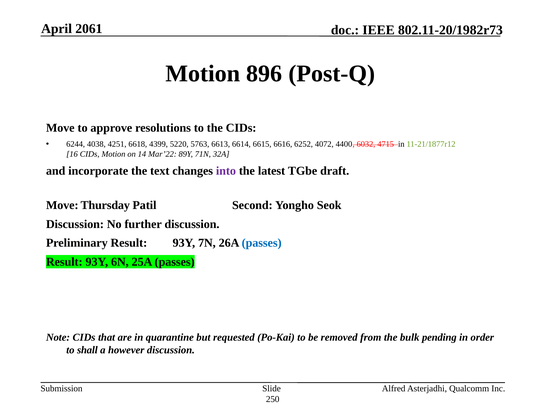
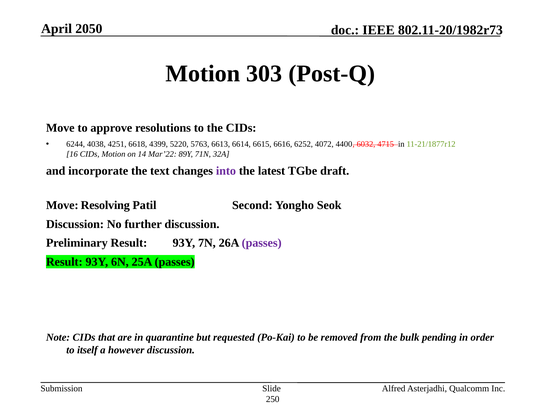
2061: 2061 -> 2050
896: 896 -> 303
Thursday: Thursday -> Resolving
passes at (262, 243) colour: blue -> purple
shall: shall -> itself
